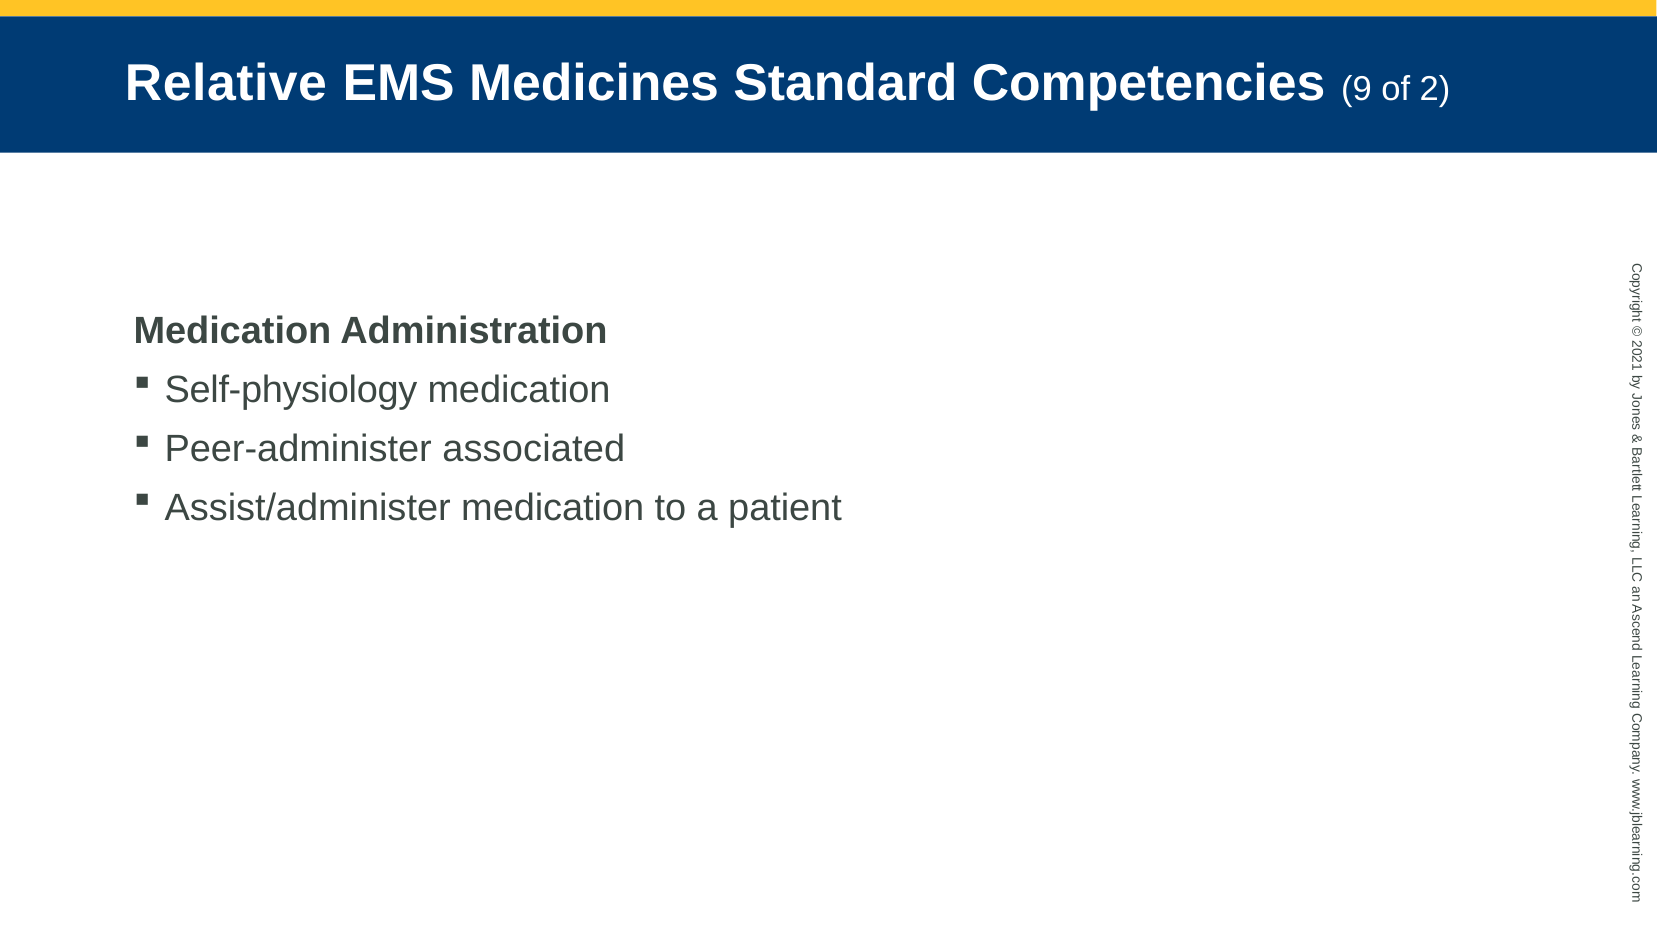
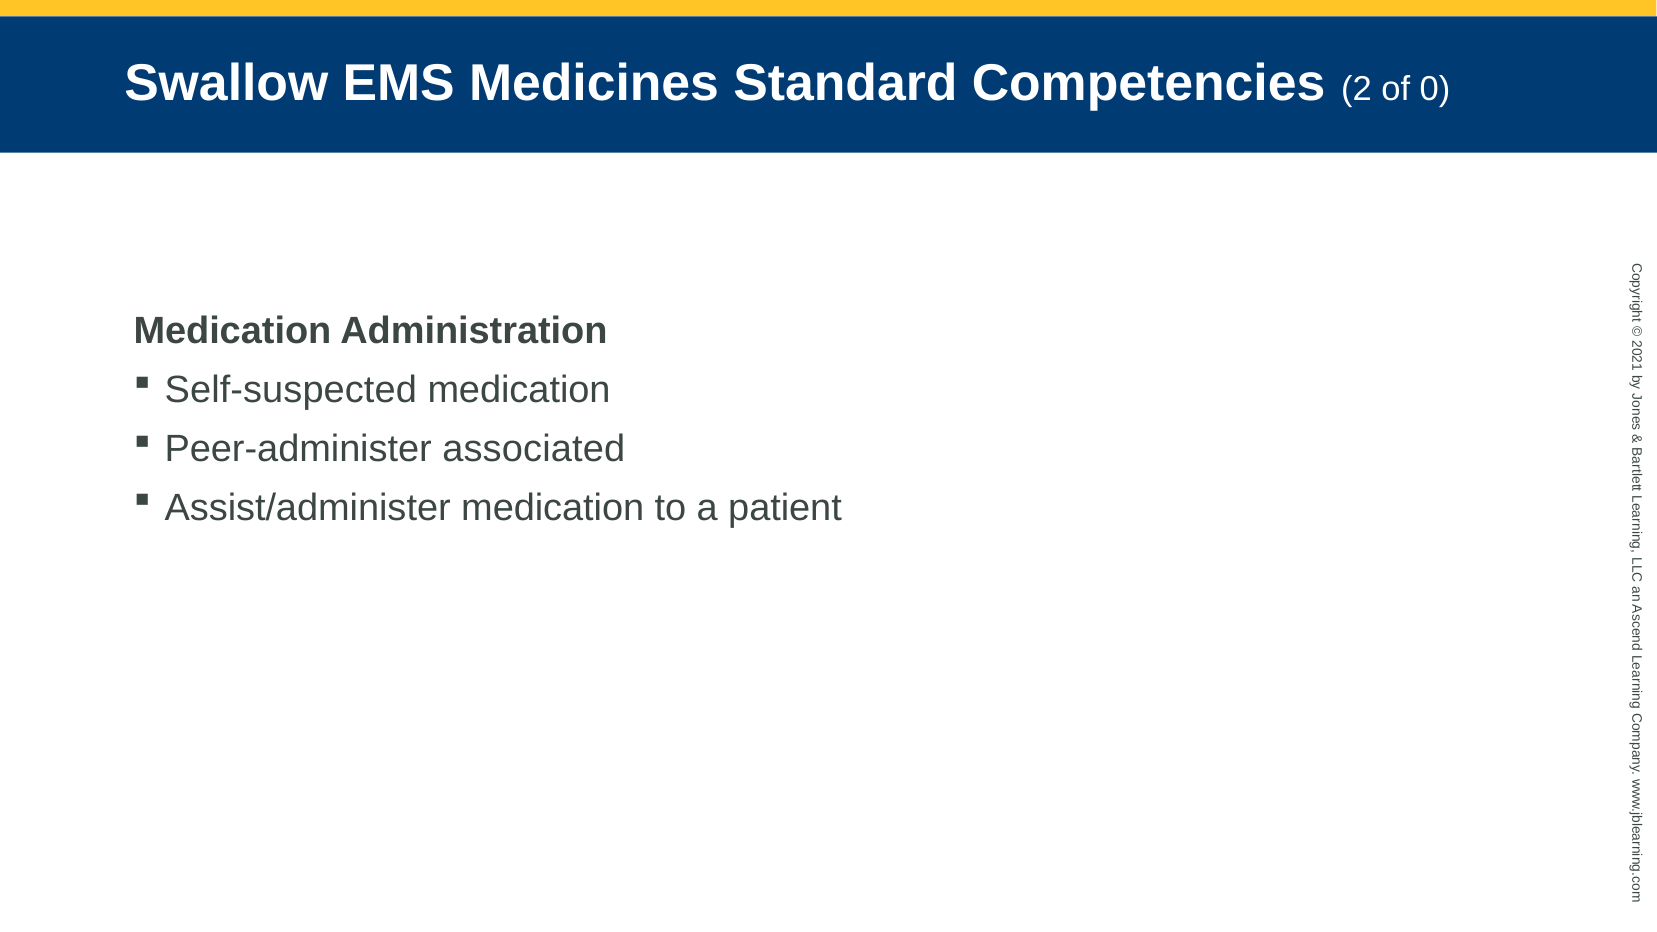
Relative: Relative -> Swallow
Competencies 9: 9 -> 2
of 2: 2 -> 0
Self-physiology: Self-physiology -> Self-suspected
